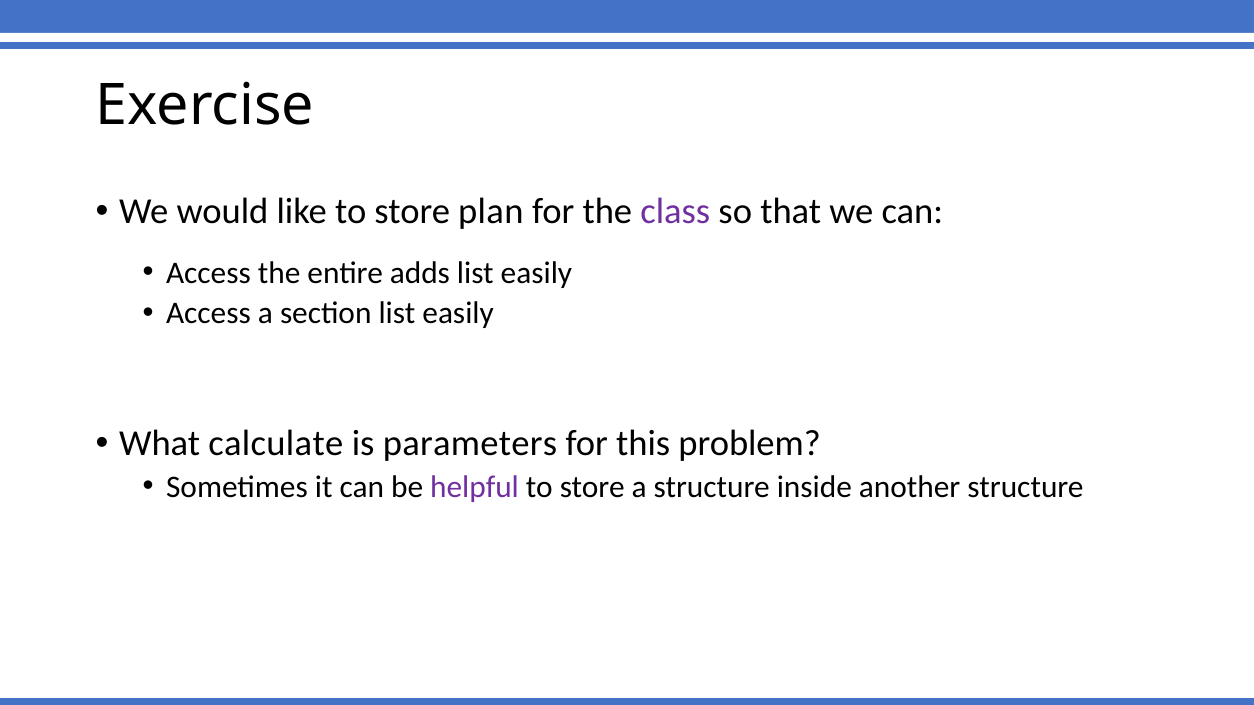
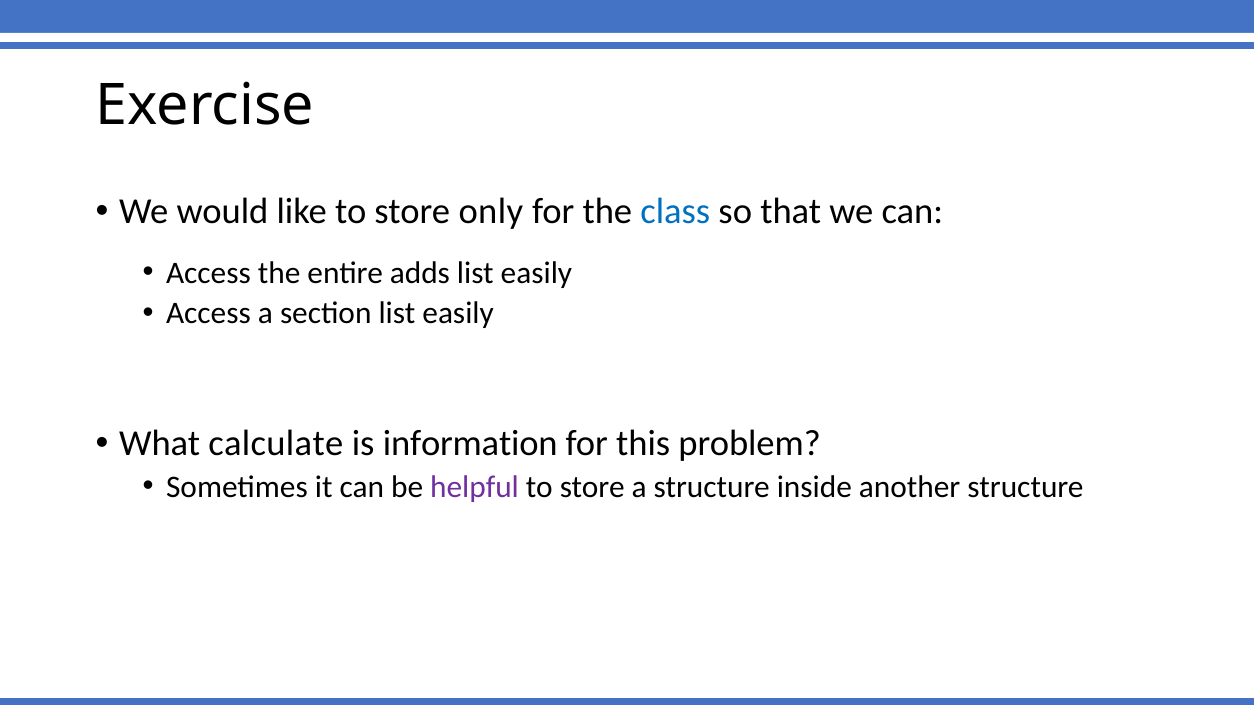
plan: plan -> only
class colour: purple -> blue
parameters: parameters -> information
